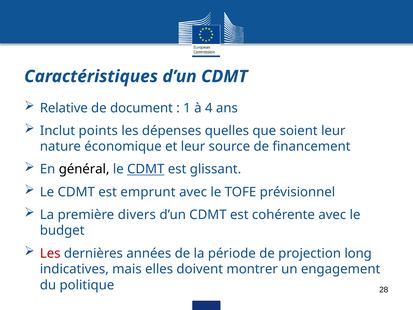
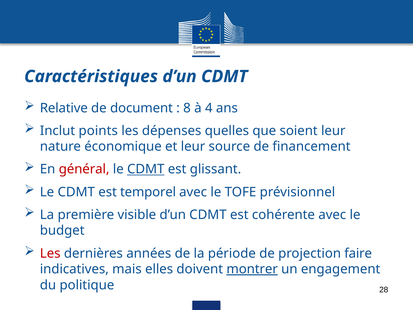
1: 1 -> 8
général colour: black -> red
emprunt: emprunt -> temporel
divers: divers -> visible
long: long -> faire
montrer underline: none -> present
